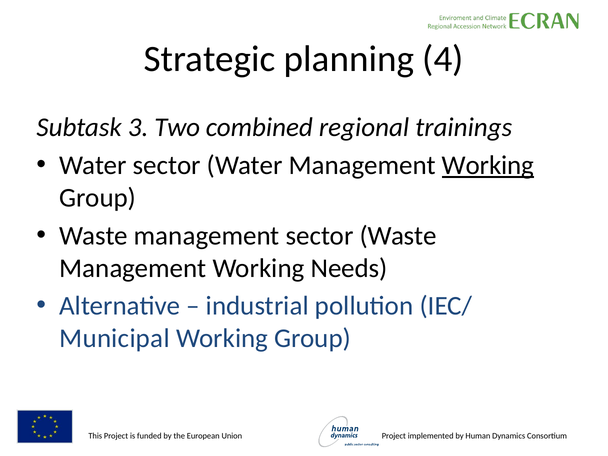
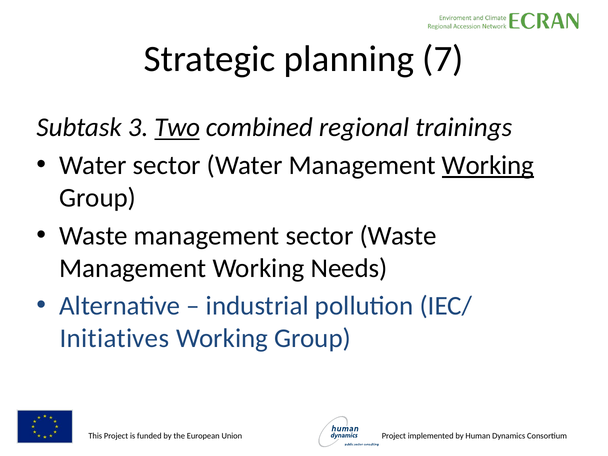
4: 4 -> 7
Two underline: none -> present
Municipal: Municipal -> Initiatives
